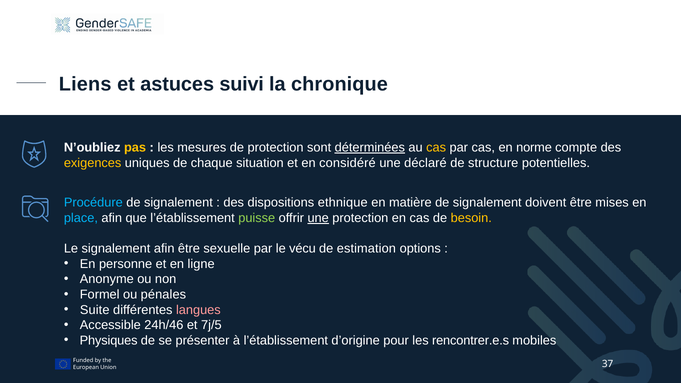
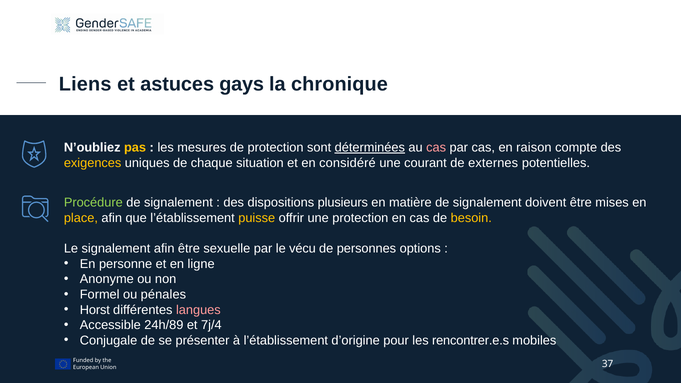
suivi: suivi -> gays
cas at (436, 148) colour: yellow -> pink
norme: norme -> raison
déclaré: déclaré -> courant
structure: structure -> externes
Procédure colour: light blue -> light green
ethnique: ethnique -> plusieurs
place colour: light blue -> yellow
puisse colour: light green -> yellow
une at (318, 218) underline: present -> none
estimation: estimation -> personnes
Suite: Suite -> Horst
24h/46: 24h/46 -> 24h/89
7j/5: 7j/5 -> 7j/4
Physiques: Physiques -> Conjugale
